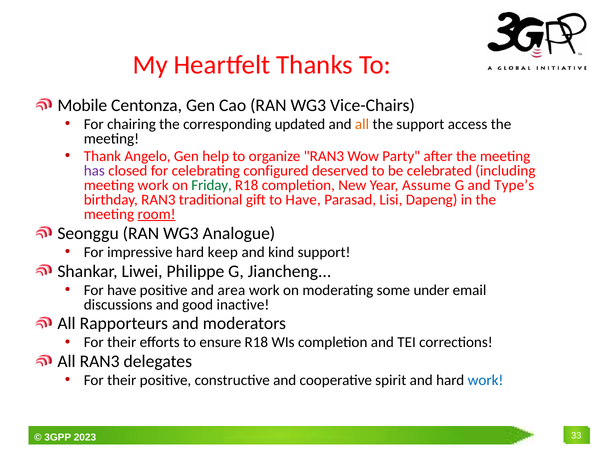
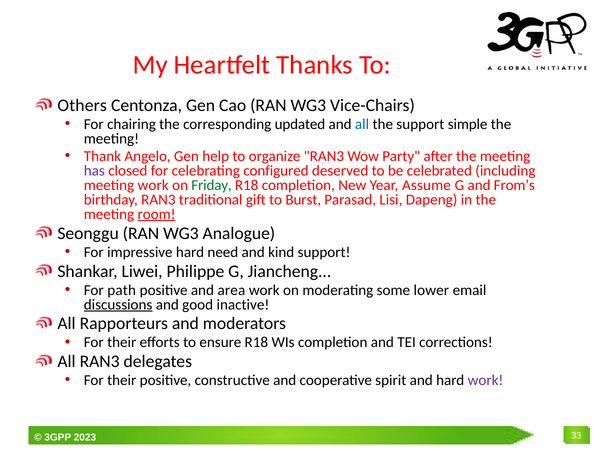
Mobile at (82, 105): Mobile -> Others
all at (362, 124) colour: orange -> blue
access: access -> simple
Type’s: Type’s -> From’s
to Have: Have -> Burst
keep: keep -> need
For have: have -> path
under: under -> lower
discussions underline: none -> present
work at (486, 380) colour: blue -> purple
